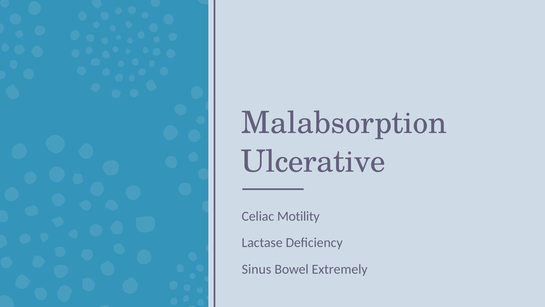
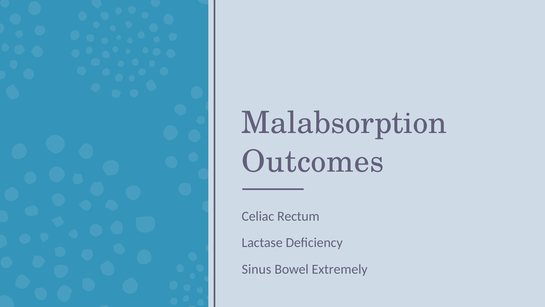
Ulcerative: Ulcerative -> Outcomes
Motility: Motility -> Rectum
